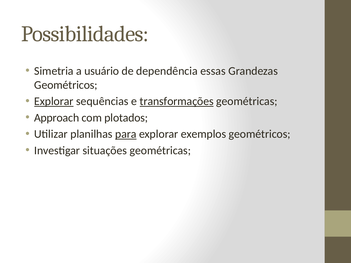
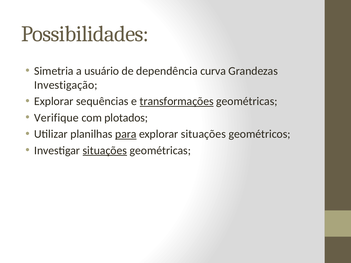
essas: essas -> curva
Geométricos at (66, 85): Geométricos -> Investigação
Explorar at (54, 101) underline: present -> none
Approach: Approach -> Verifique
explorar exemplos: exemplos -> situações
situações at (105, 151) underline: none -> present
